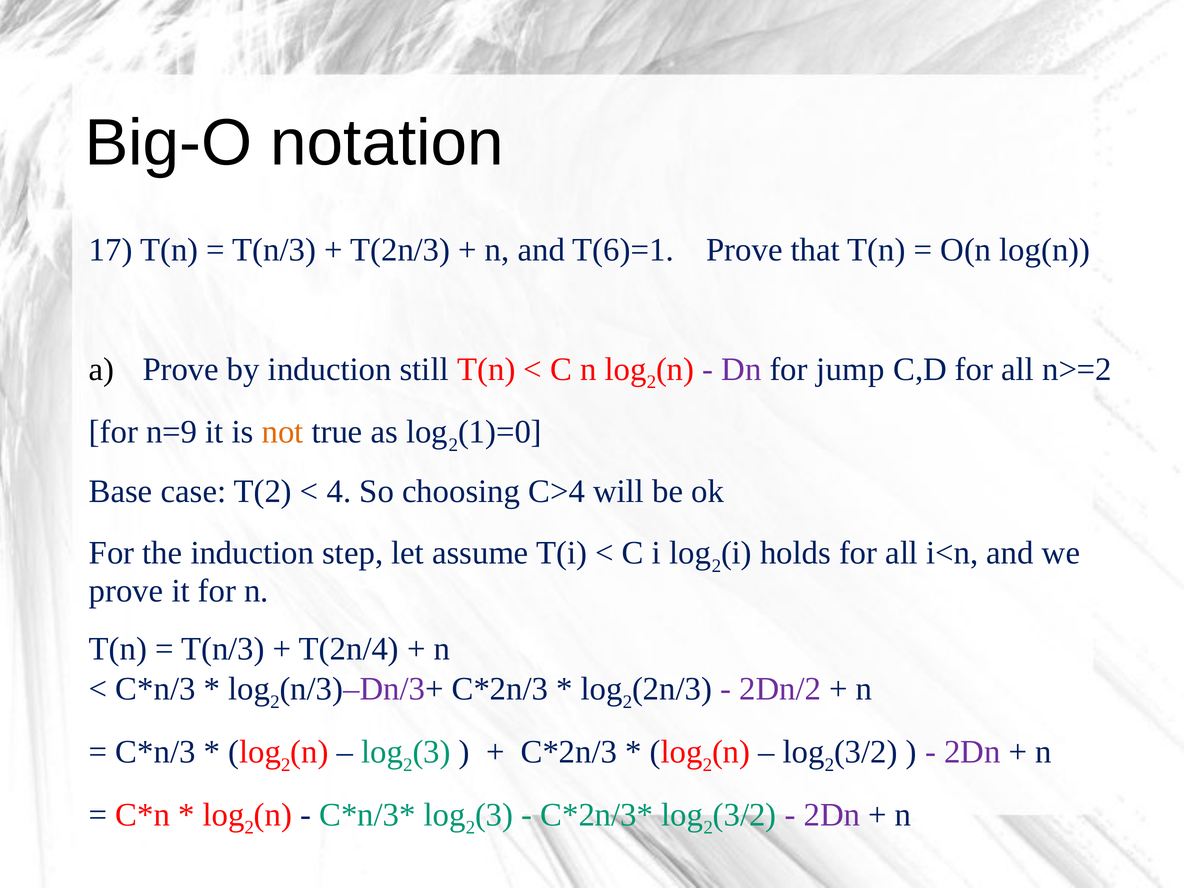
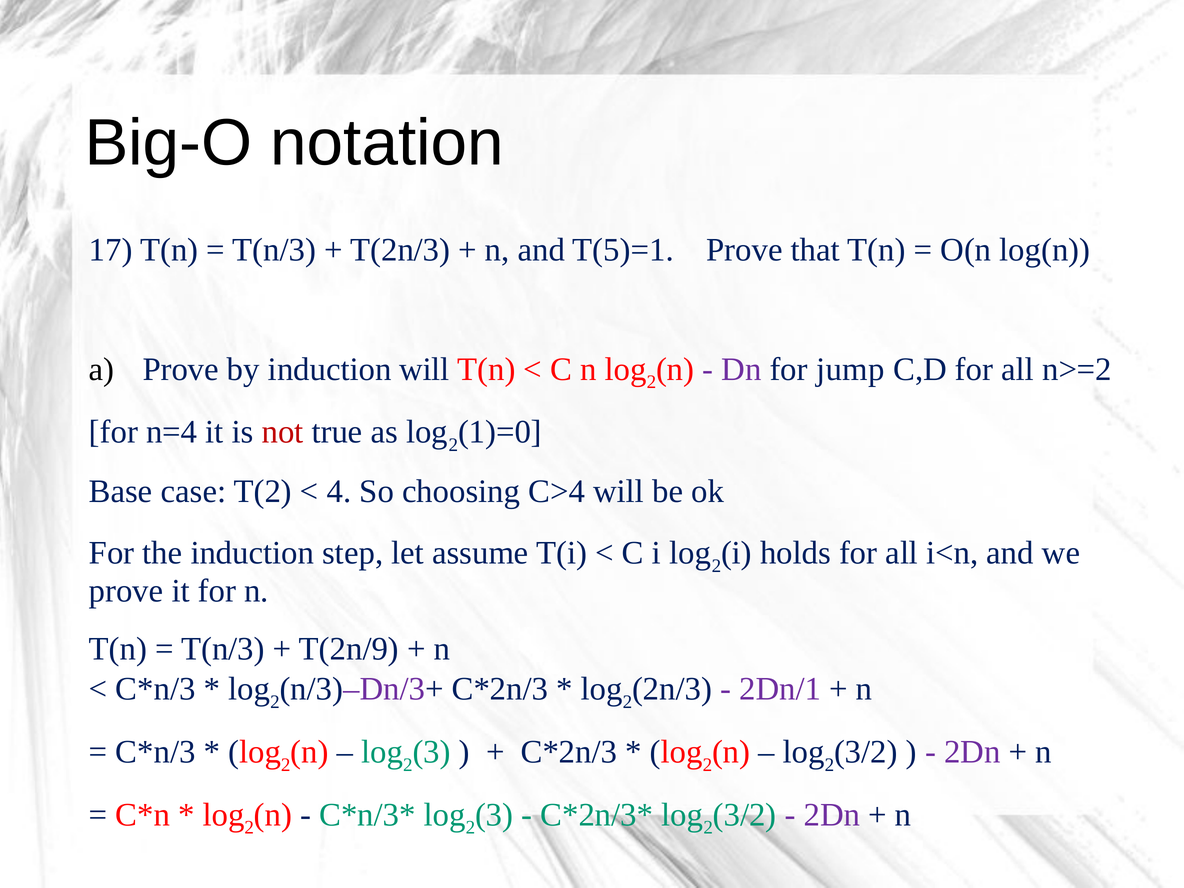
T(6)=1: T(6)=1 -> T(5)=1
induction still: still -> will
n=9: n=9 -> n=4
not colour: orange -> red
T(2n/4: T(2n/4 -> T(2n/9
2Dn/2: 2Dn/2 -> 2Dn/1
